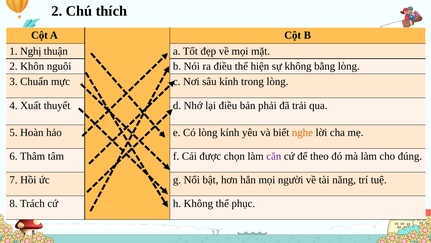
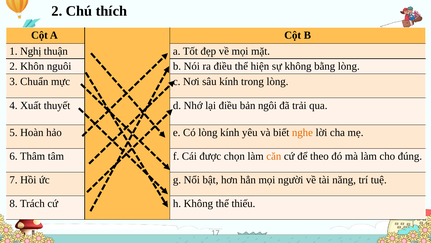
phải: phải -> ngôi
căn colour: purple -> orange
phục: phục -> thiếu
